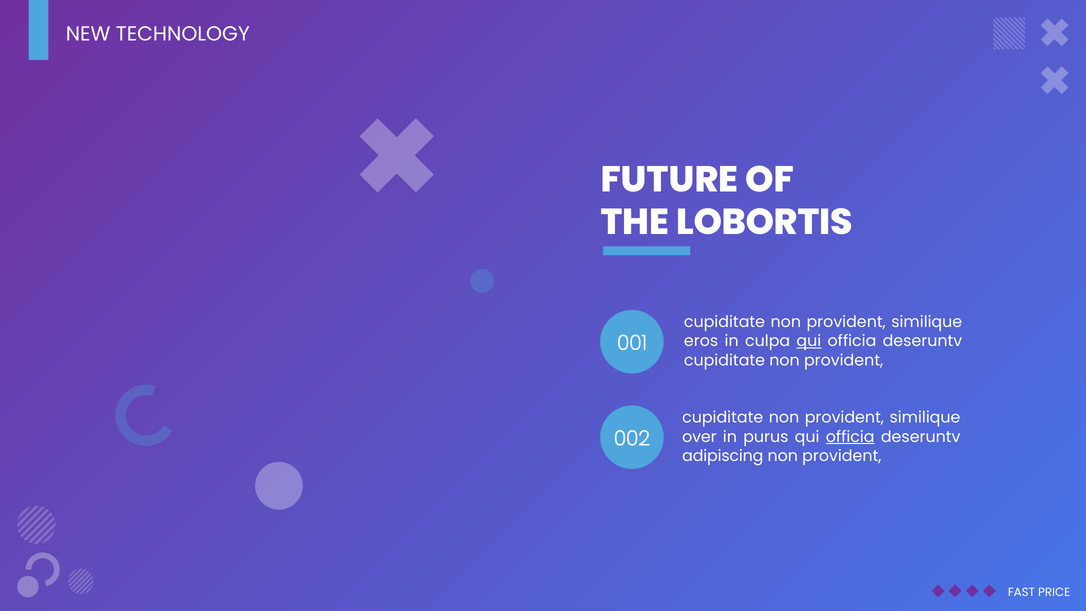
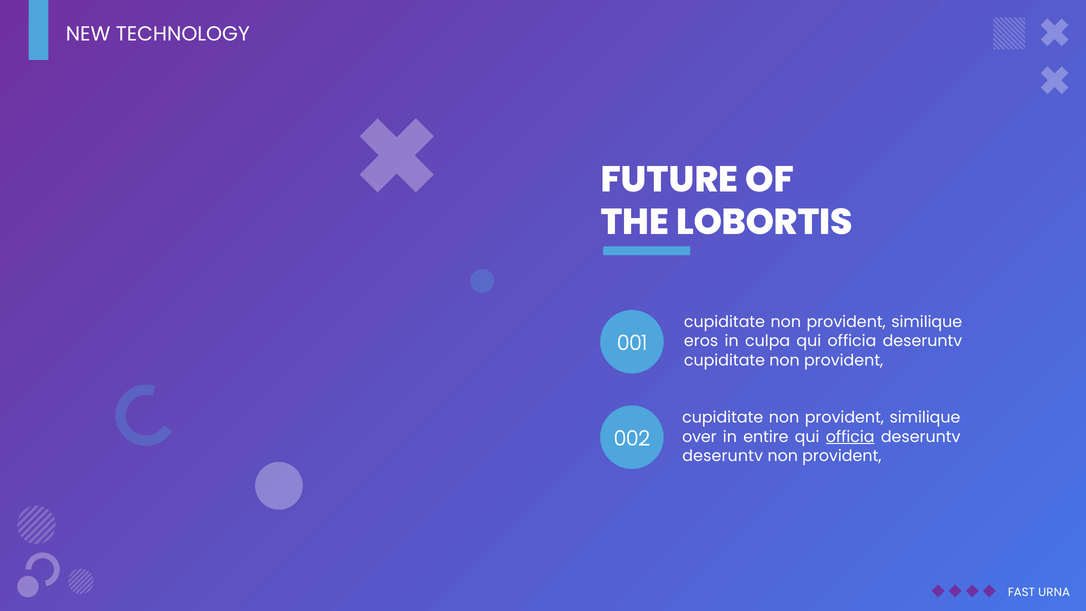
qui at (809, 341) underline: present -> none
purus: purus -> entire
adipiscing at (723, 456): adipiscing -> deseruntv
PRICE: PRICE -> URNA
